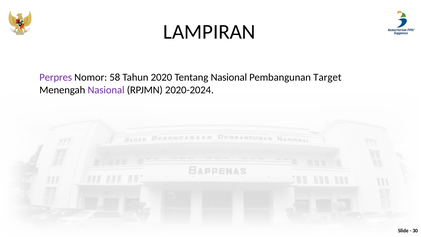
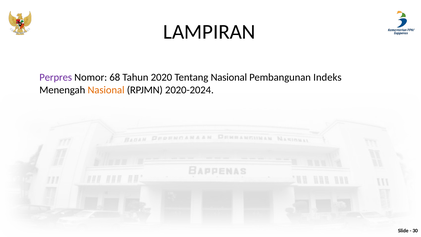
58: 58 -> 68
Target: Target -> Indeks
Nasional at (106, 90) colour: purple -> orange
